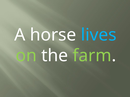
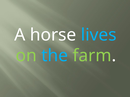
the colour: white -> light blue
